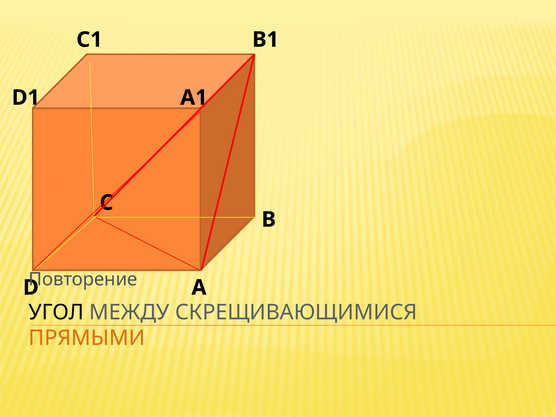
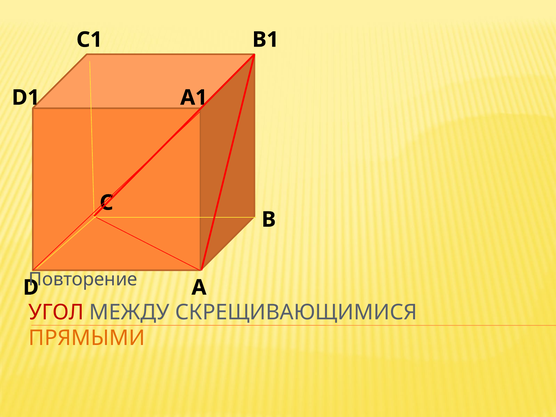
УГОЛ colour: black -> red
